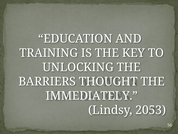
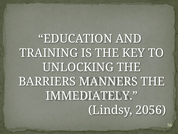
THOUGHT: THOUGHT -> MANNERS
2053: 2053 -> 2056
